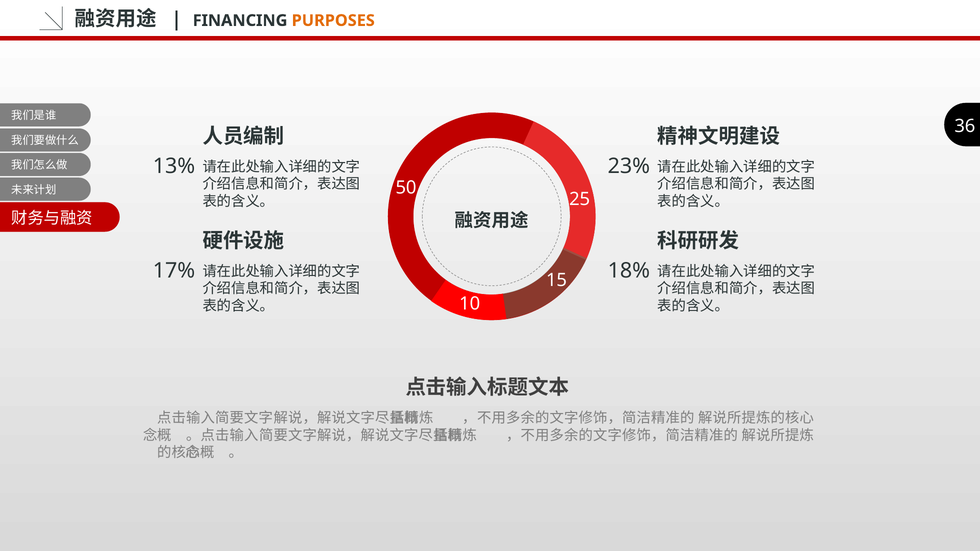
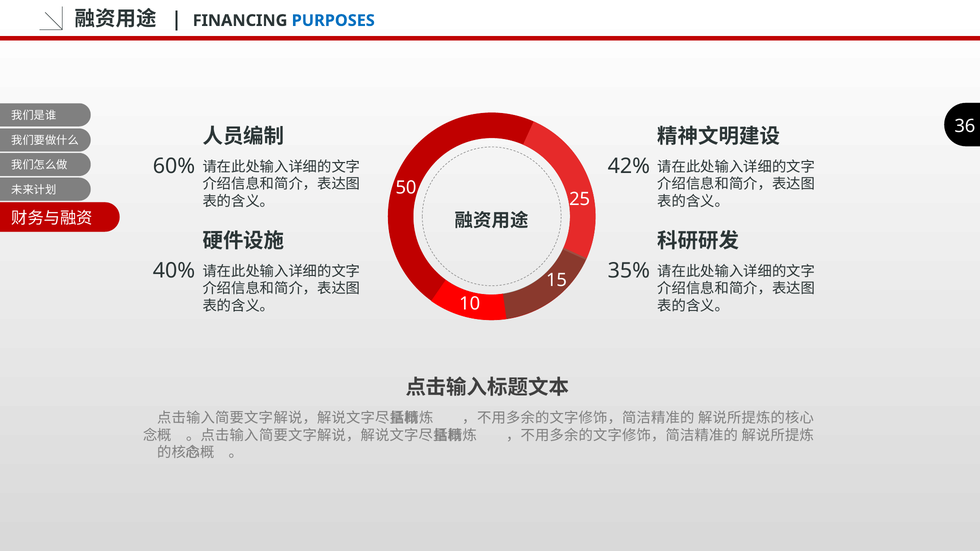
PURPOSES colour: orange -> blue
13%: 13% -> 60%
23%: 23% -> 42%
17%: 17% -> 40%
18%: 18% -> 35%
